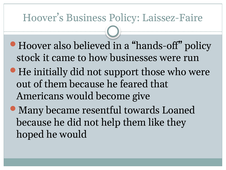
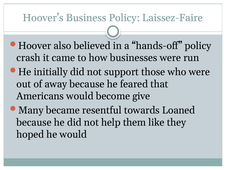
stock: stock -> crash
of them: them -> away
